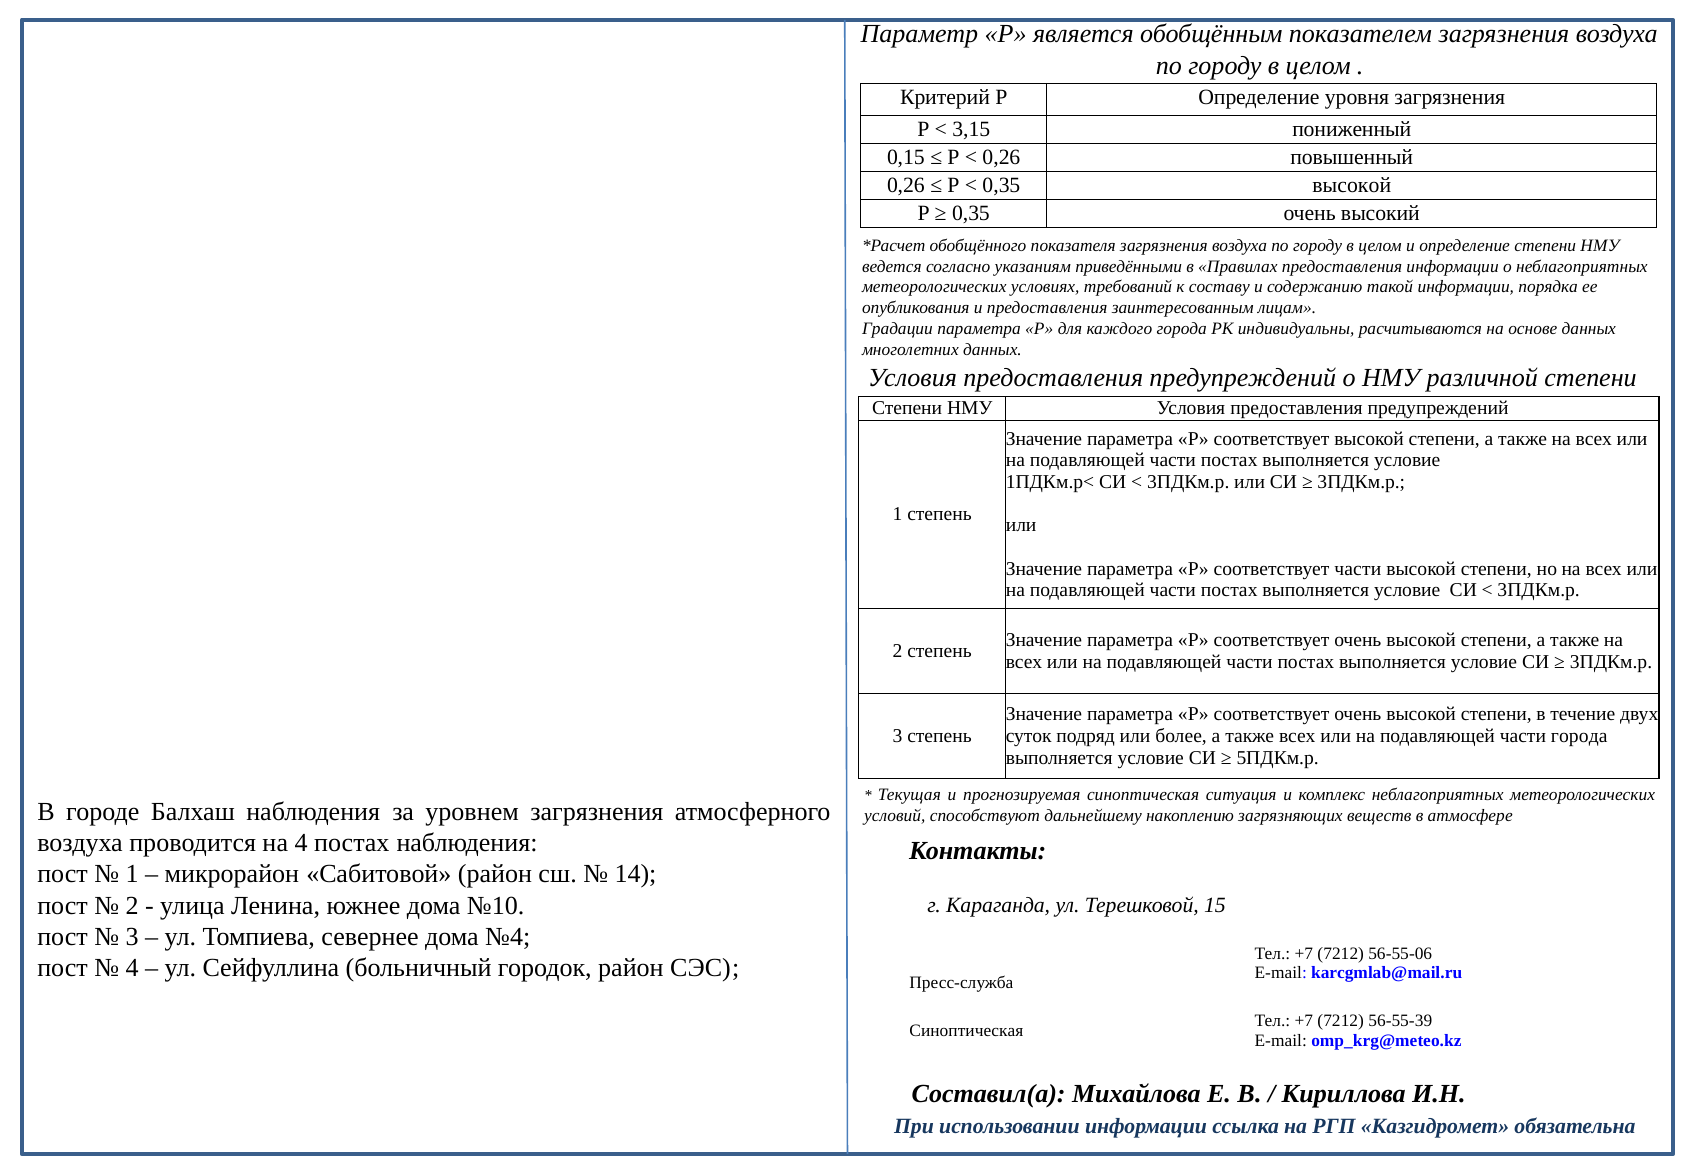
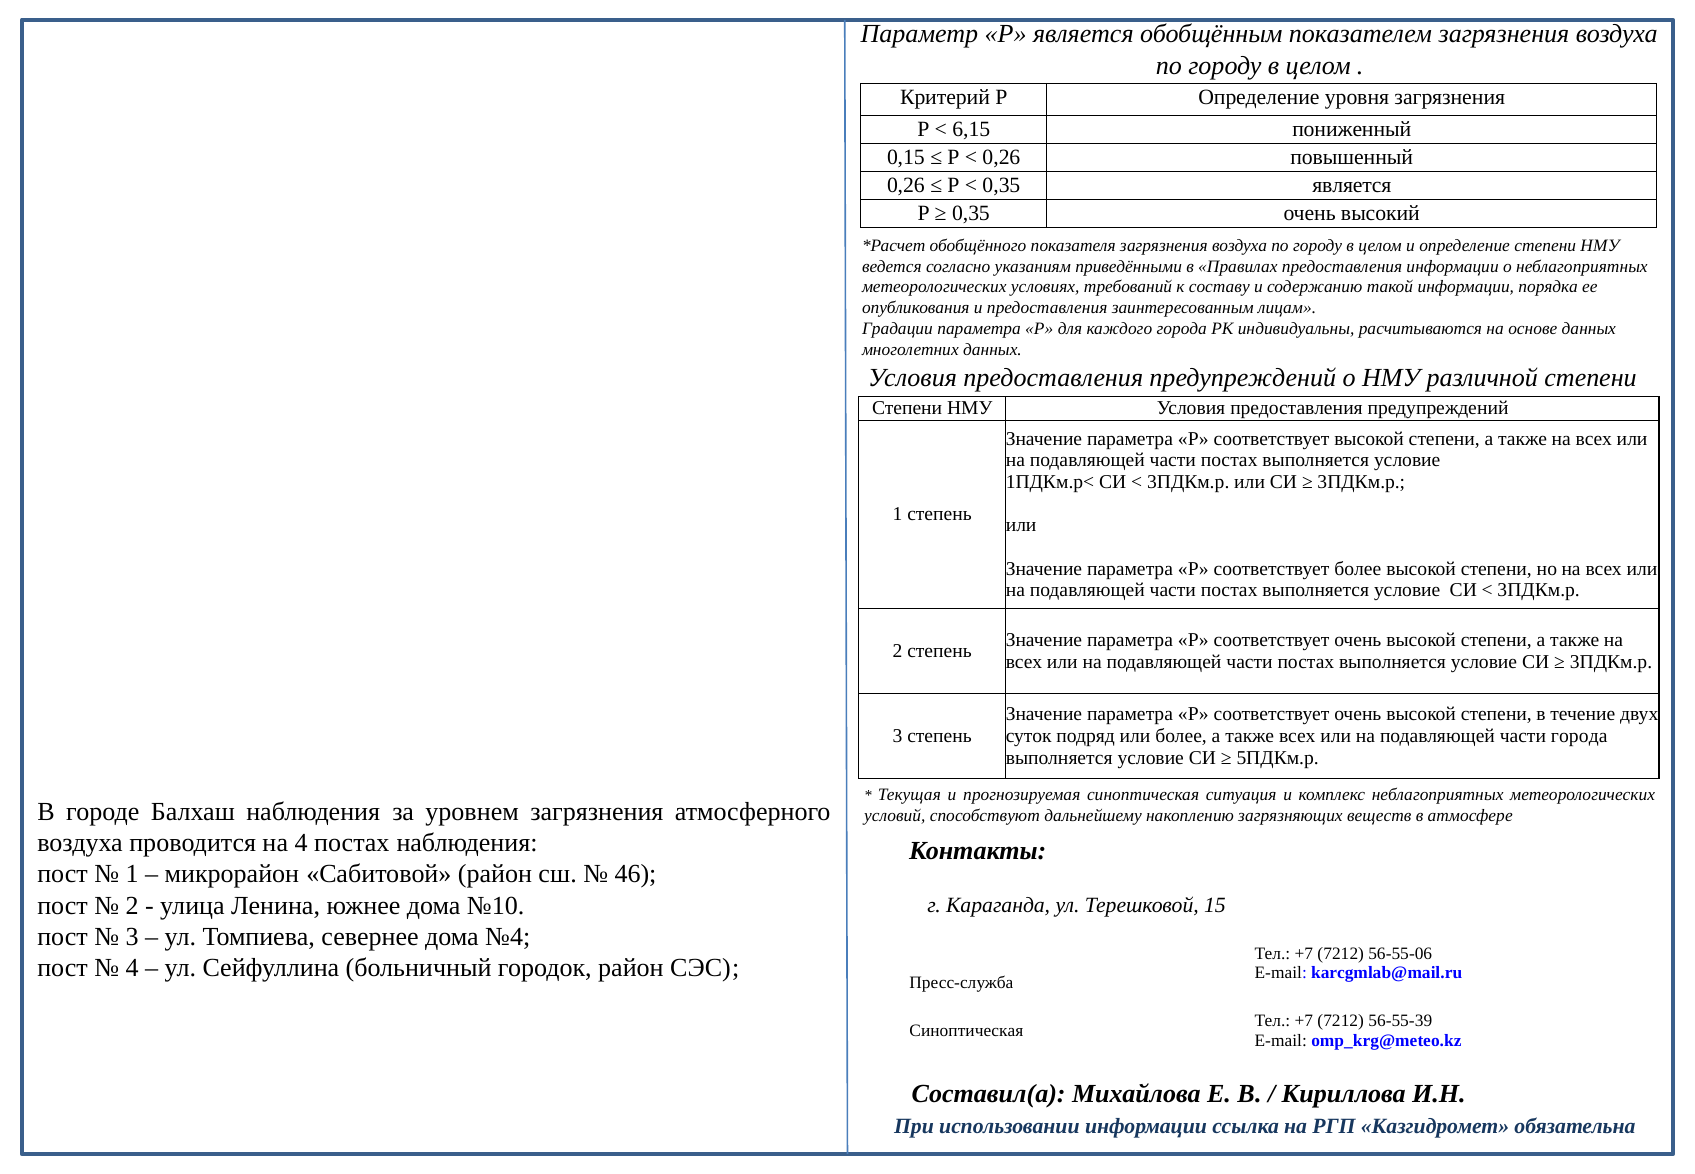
3,15: 3,15 -> 6,15
0,35 высокой: высокой -> является
соответствует части: части -> более
14: 14 -> 46
